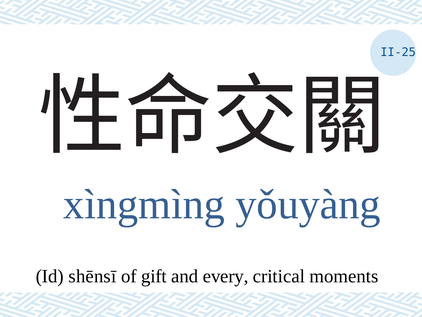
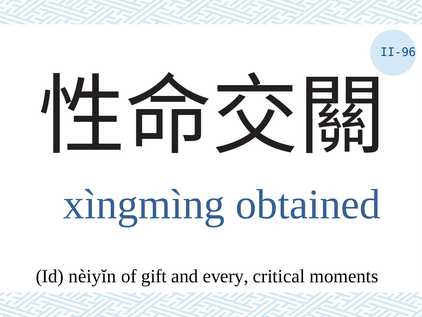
II-25: II-25 -> II-96
yǒuyàng: yǒuyàng -> obtained
shēnsī: shēnsī -> nèiyǐn
